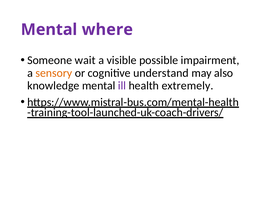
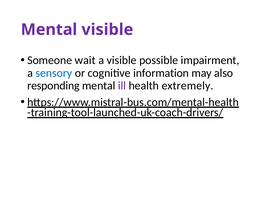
Mental where: where -> visible
sensory colour: orange -> blue
understand: understand -> information
knowledge: knowledge -> responding
